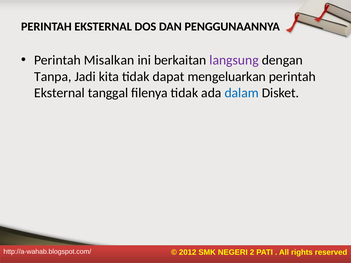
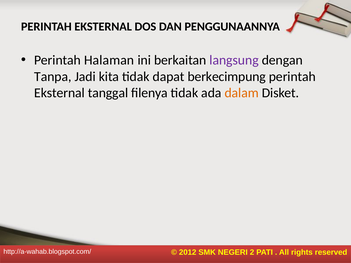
Misalkan: Misalkan -> Halaman
mengeluarkan: mengeluarkan -> berkecimpung
dalam colour: blue -> orange
